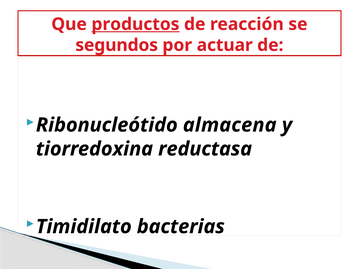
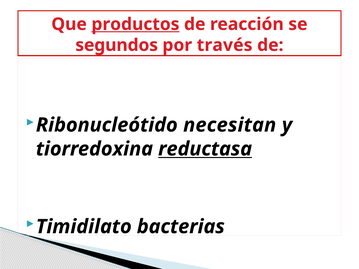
actuar: actuar -> través
almacena: almacena -> necesitan
reductasa underline: none -> present
